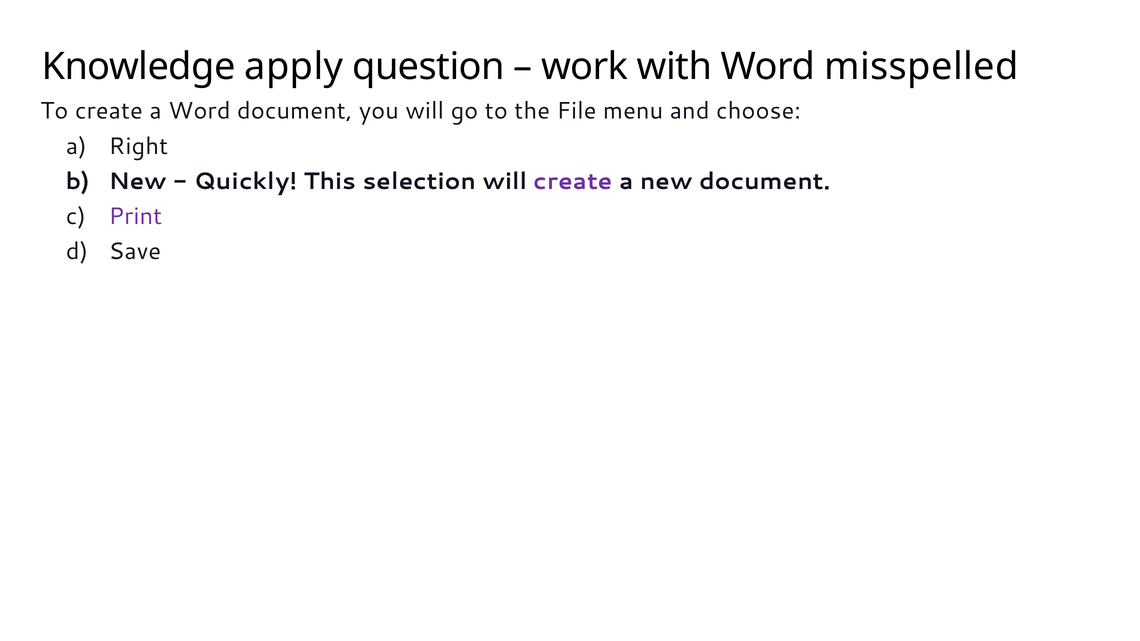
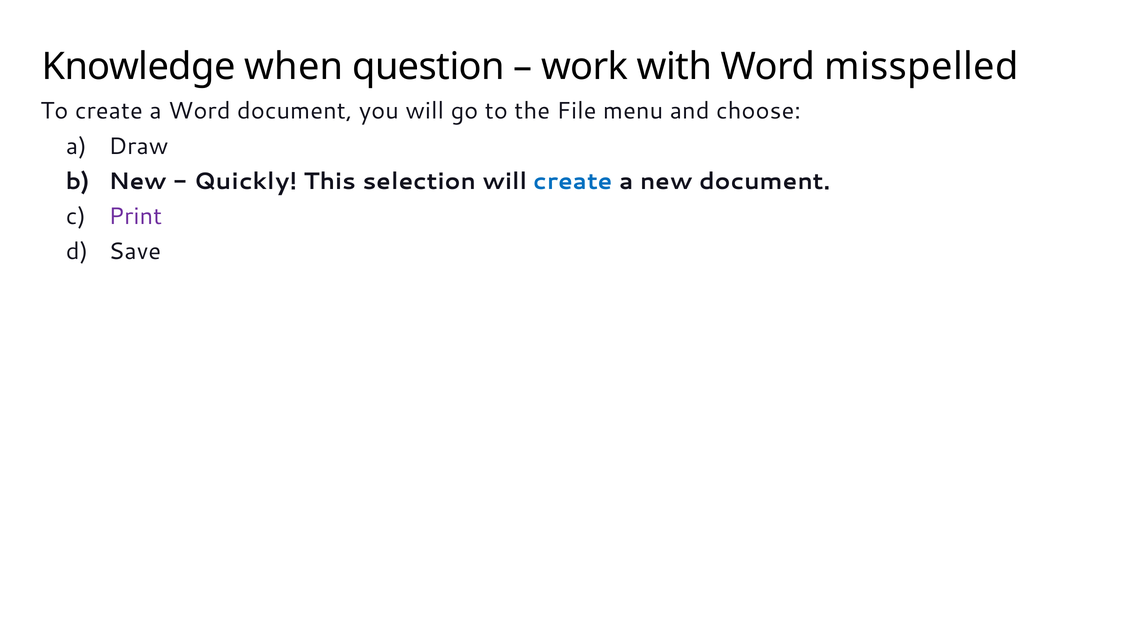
apply: apply -> when
Right: Right -> Draw
create at (573, 181) colour: purple -> blue
